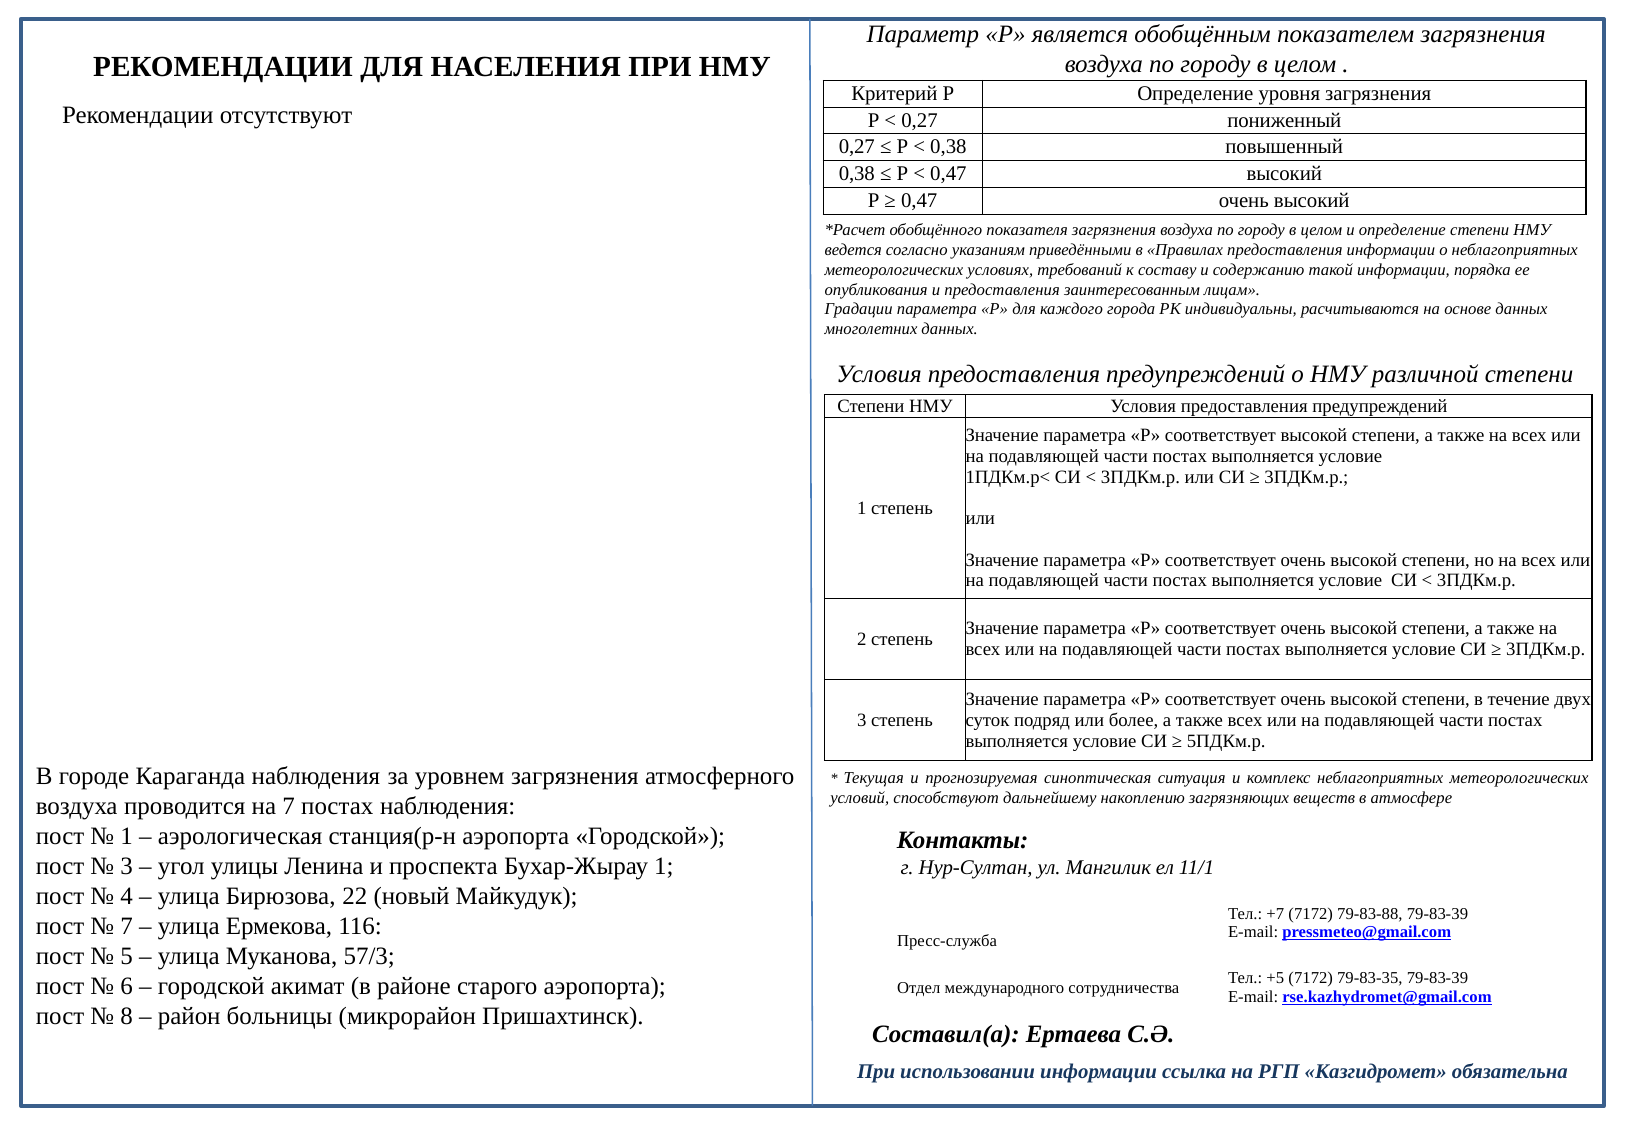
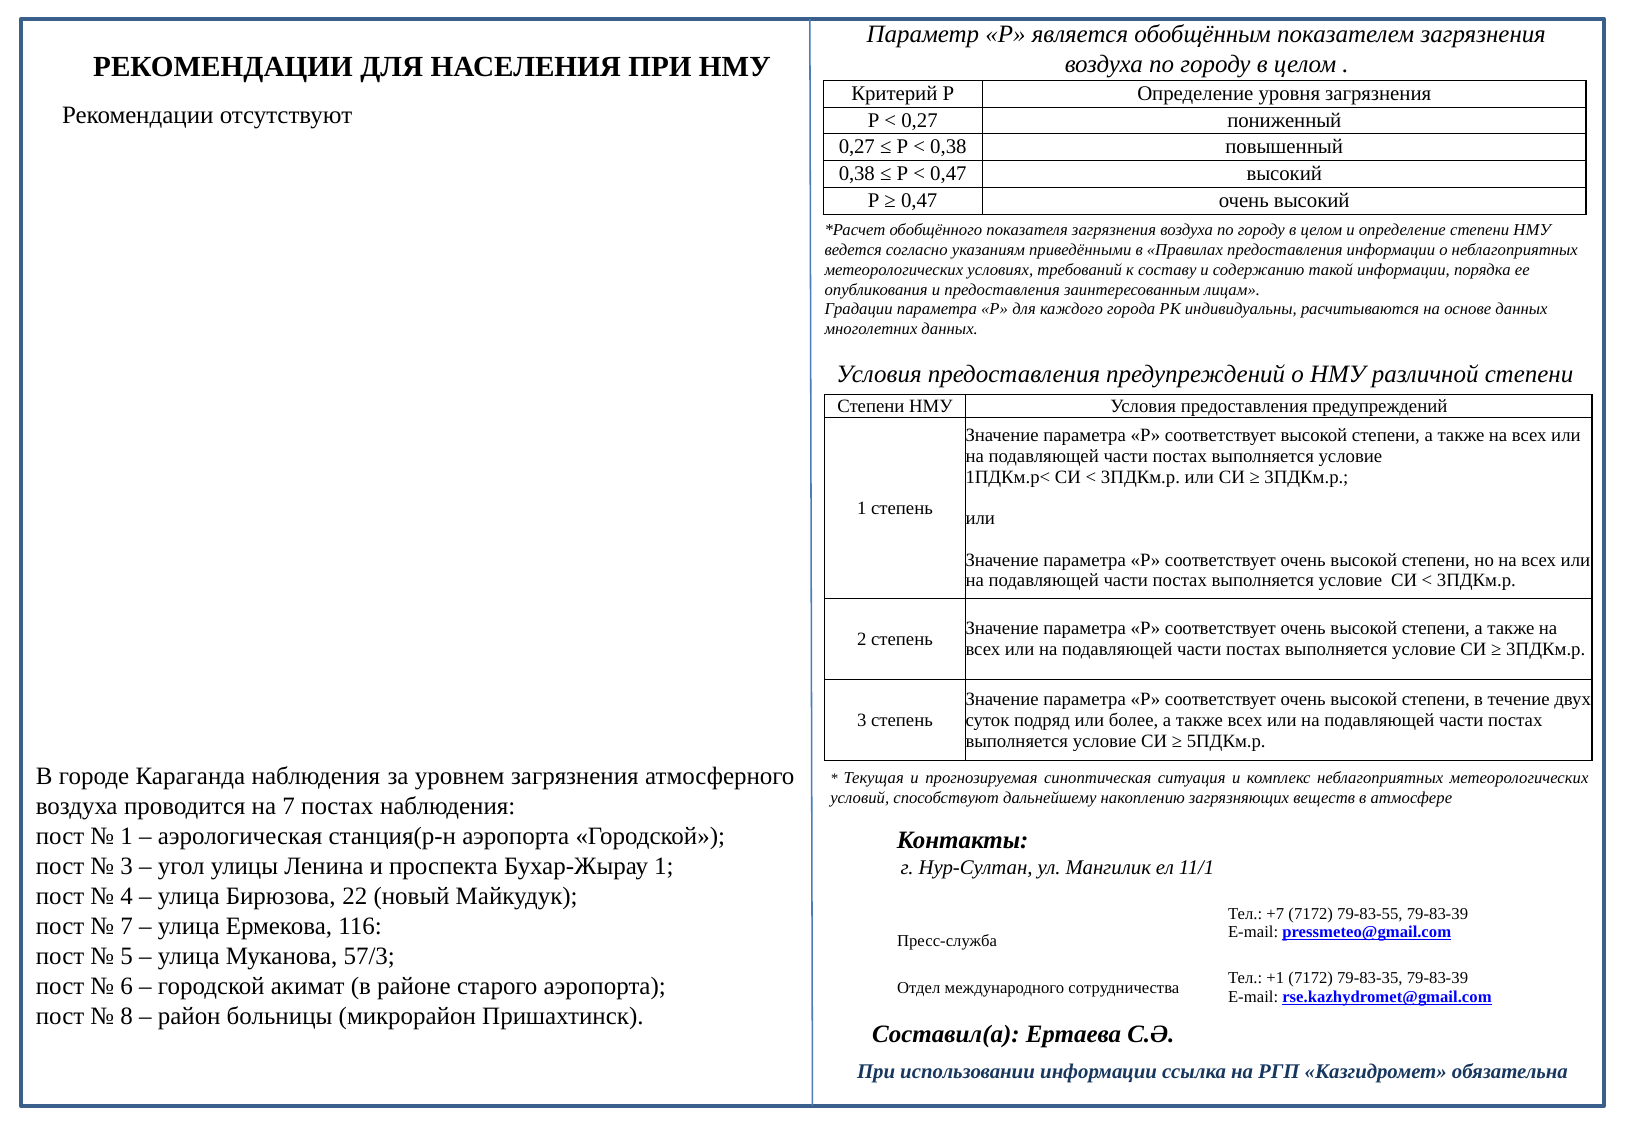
79-83-88: 79-83-88 -> 79-83-55
+5: +5 -> +1
